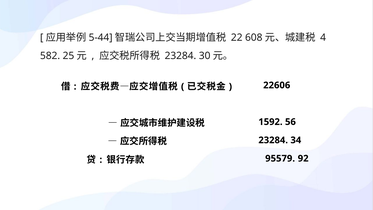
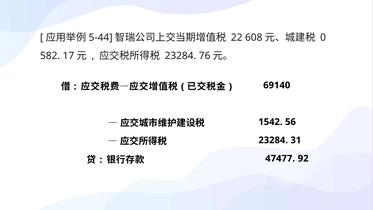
4: 4 -> 0
25: 25 -> 17
30: 30 -> 76
22606: 22606 -> 69140
1592: 1592 -> 1542
34: 34 -> 31
95579: 95579 -> 47477
